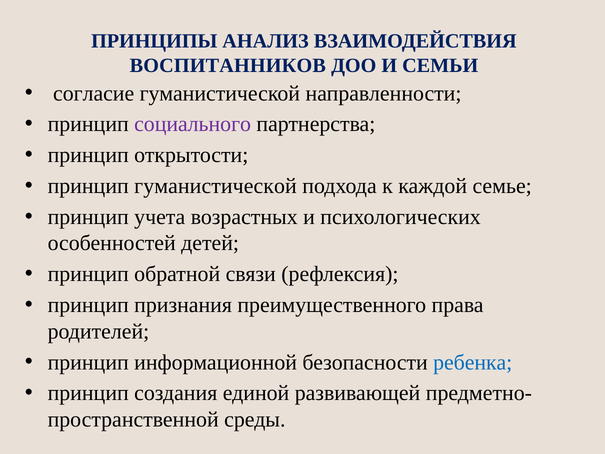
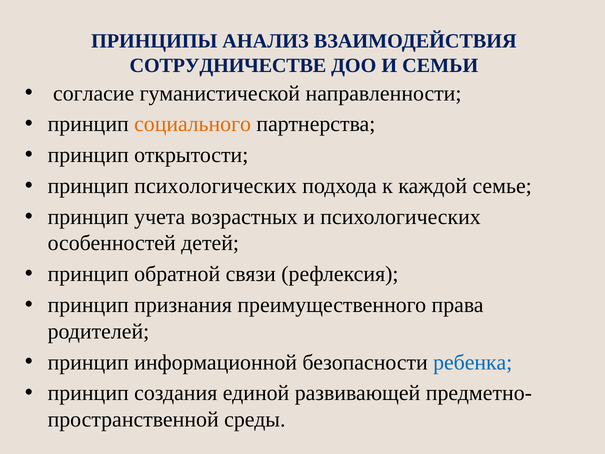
ВОСПИТАННИКОВ: ВОСПИТАННИКОВ -> СОТРУДНИЧЕСТВЕ
социального colour: purple -> orange
принцип гуманистической: гуманистической -> психологических
